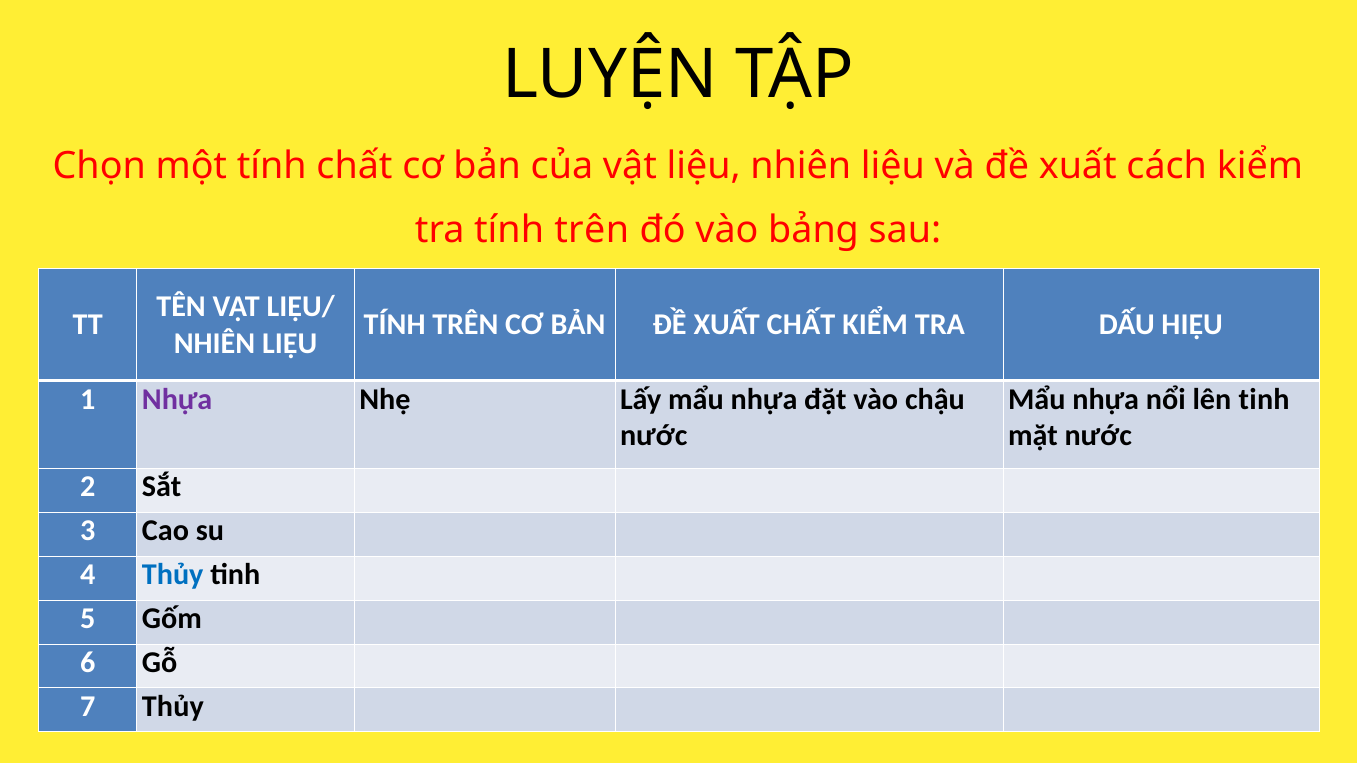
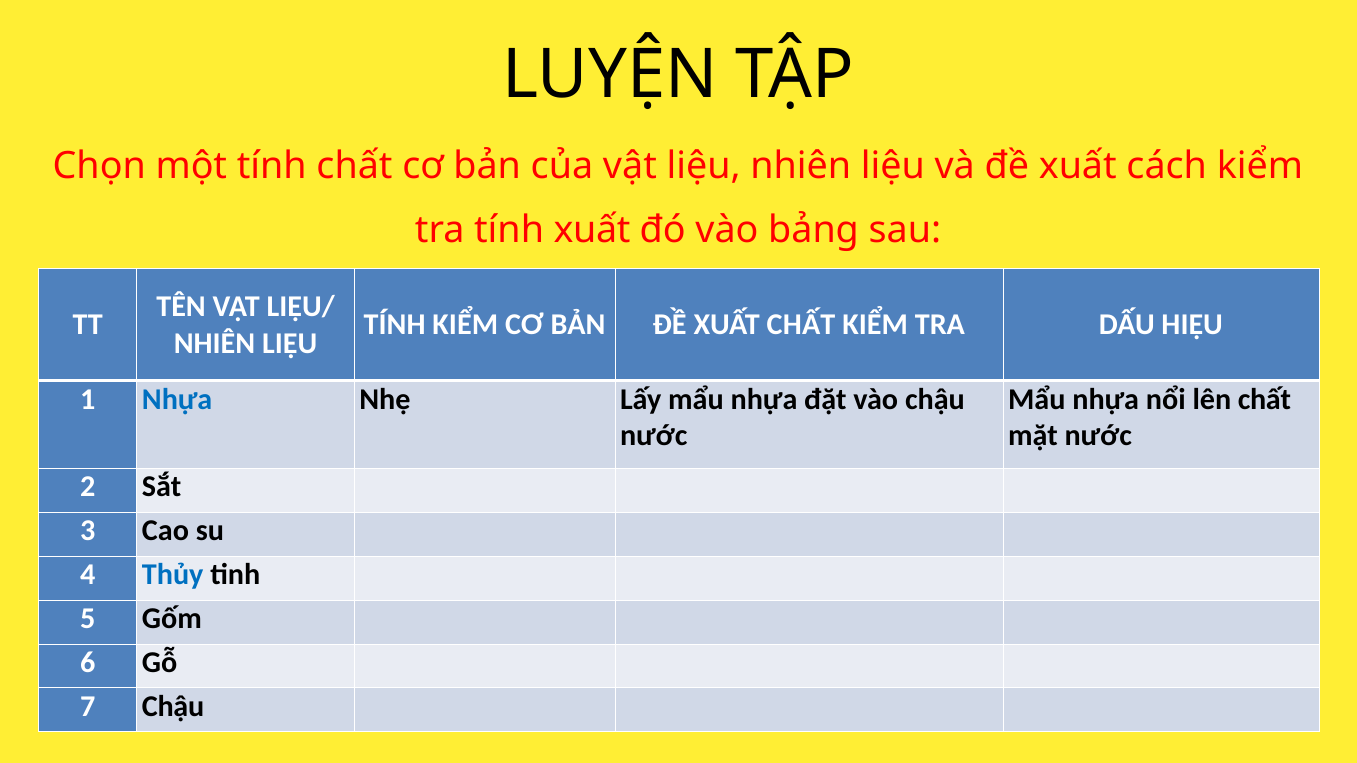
tra tính trên: trên -> xuất
TRÊN at (465, 325): TRÊN -> KIỂM
Nhựa at (177, 399) colour: purple -> blue
lên tinh: tinh -> chất
7 Thủy: Thủy -> Chậu
